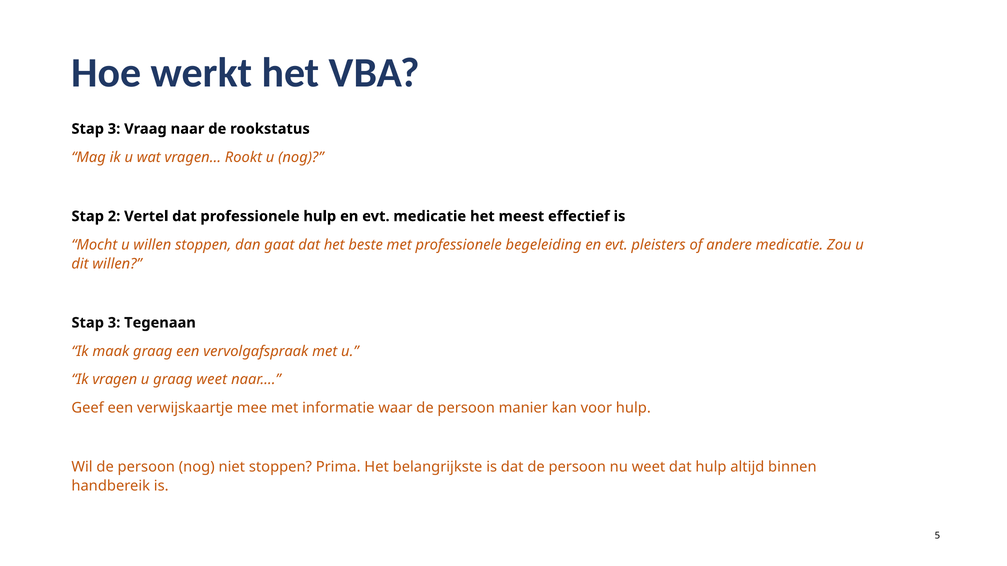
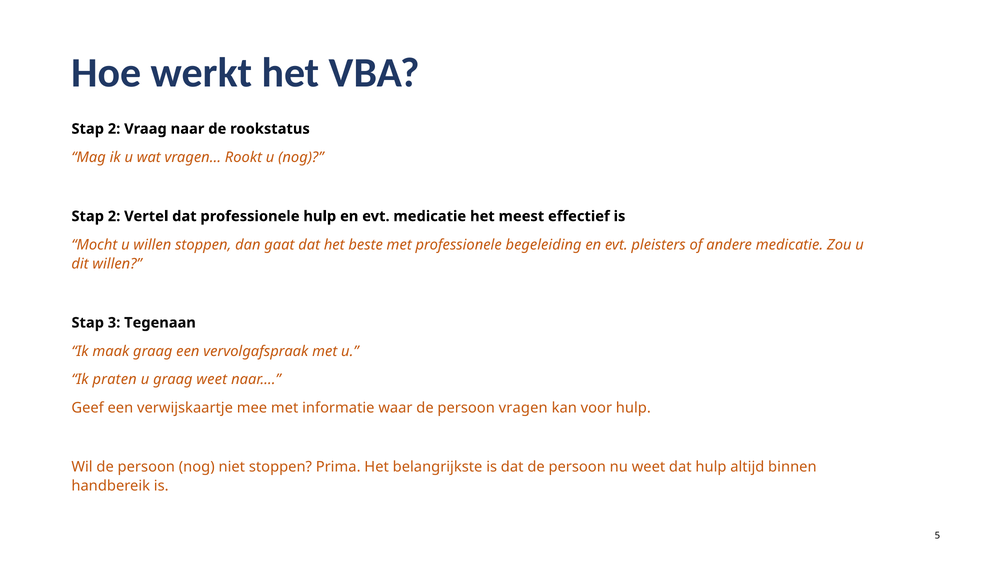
3 at (114, 129): 3 -> 2
vragen: vragen -> praten
manier: manier -> vragen
